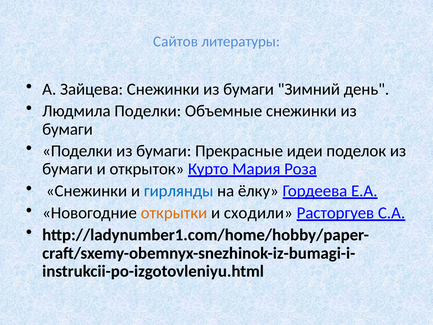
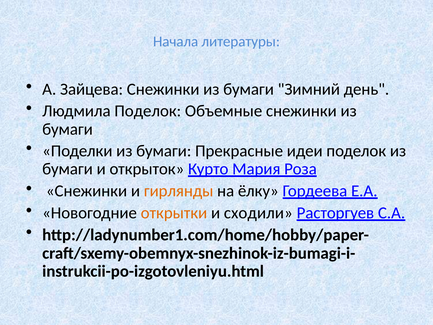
Сайтов: Сайтов -> Начала
Людмила Поделки: Поделки -> Поделок
гирлянды colour: blue -> orange
